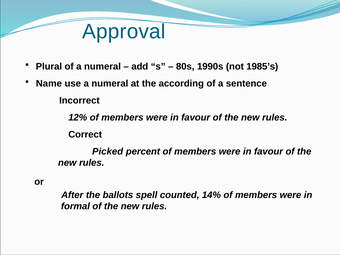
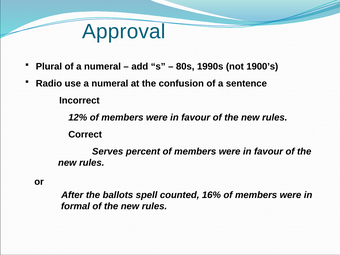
1985’s: 1985’s -> 1900’s
Name: Name -> Radio
according: according -> confusion
Picked: Picked -> Serves
14%: 14% -> 16%
